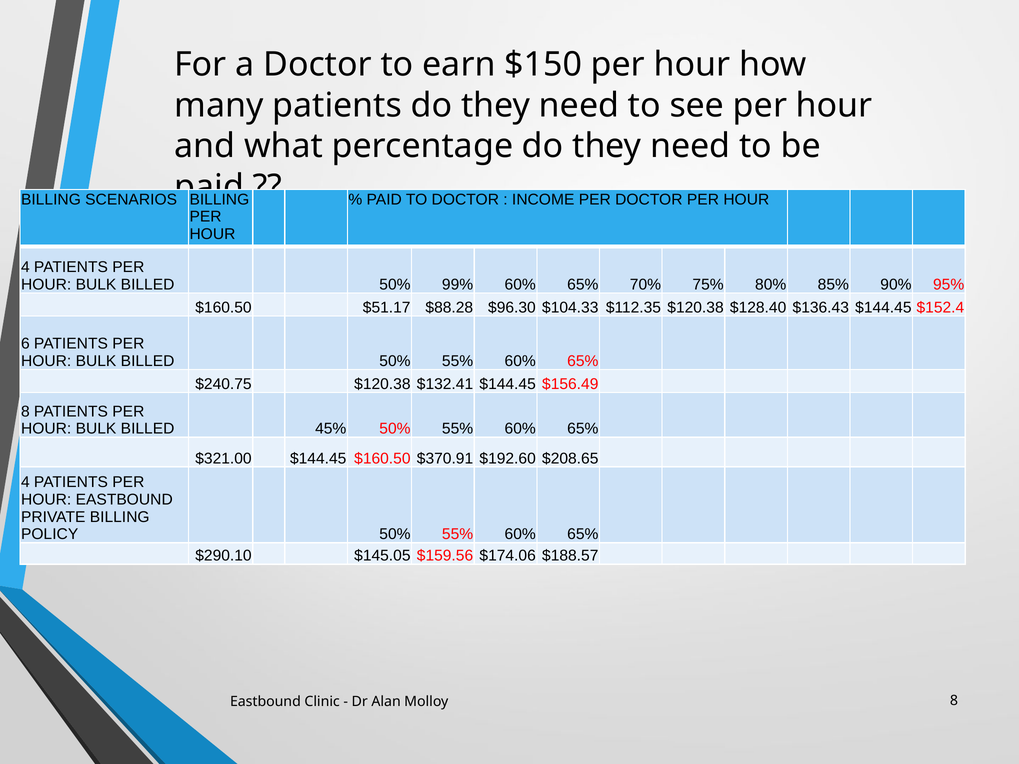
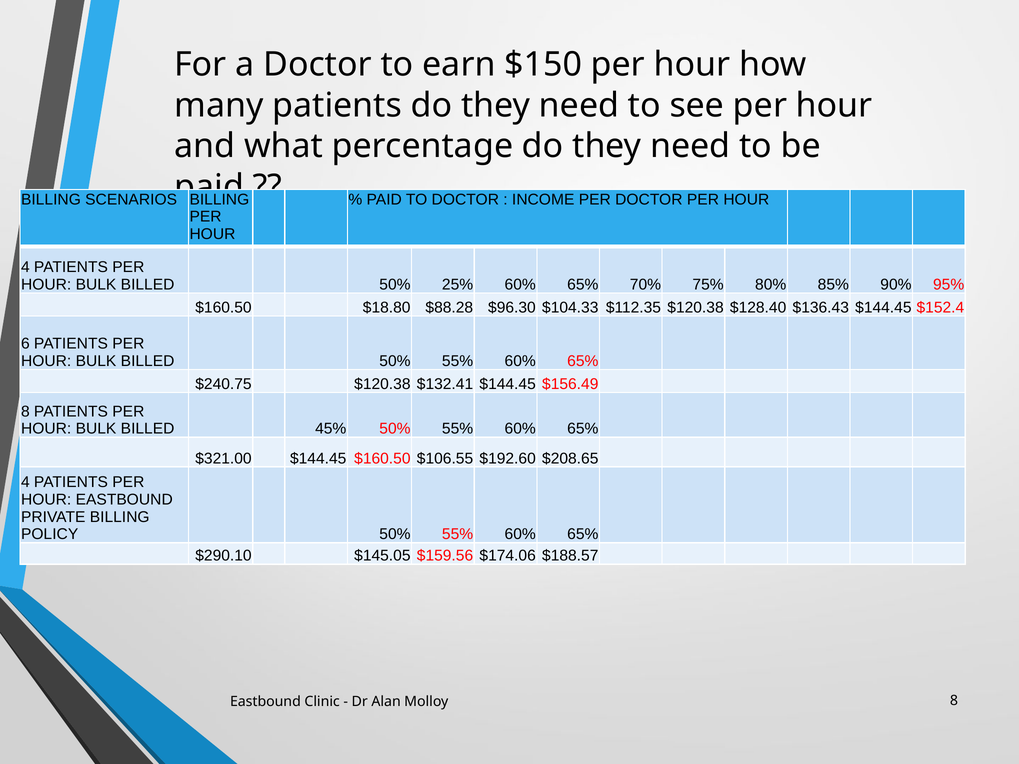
99%: 99% -> 25%
$51.17: $51.17 -> $18.80
$370.91: $370.91 -> $106.55
